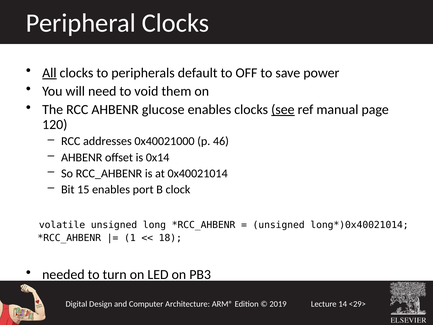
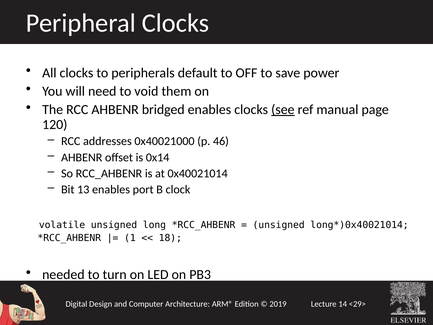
All underline: present -> none
glucose: glucose -> bridged
15: 15 -> 13
